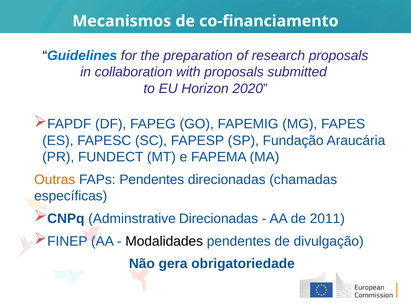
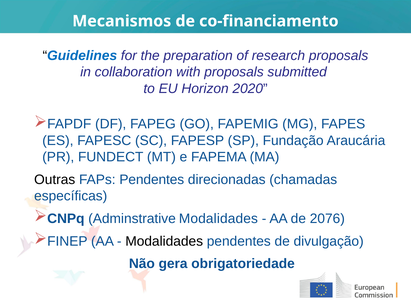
Outras colour: orange -> black
Adminstrative Direcionadas: Direcionadas -> Modalidades
2011: 2011 -> 2076
